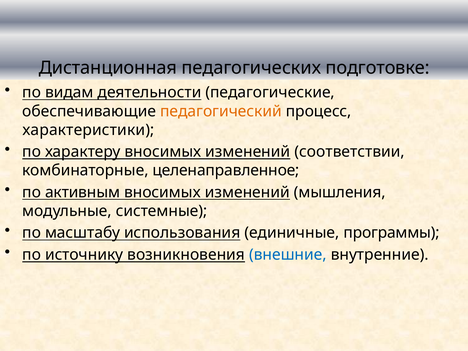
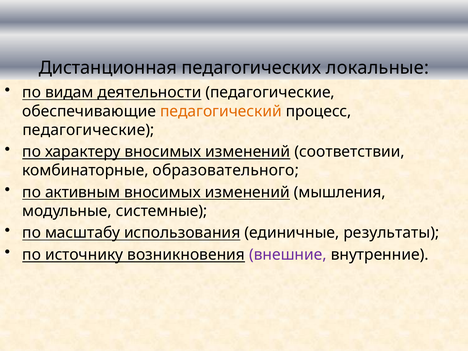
подготовке: подготовке -> локальные
характеристики at (88, 130): характеристики -> педагогические
целенаправленное: целенаправленное -> образовательного
программы: программы -> результаты
внешние colour: blue -> purple
